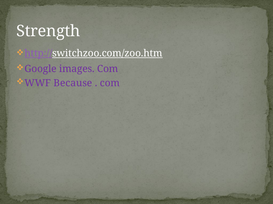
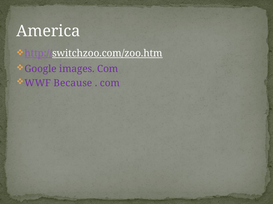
Strength: Strength -> America
